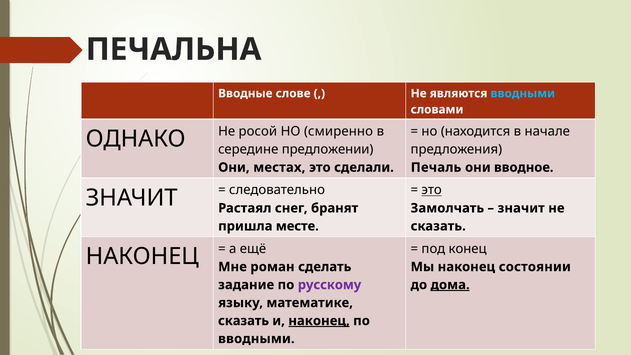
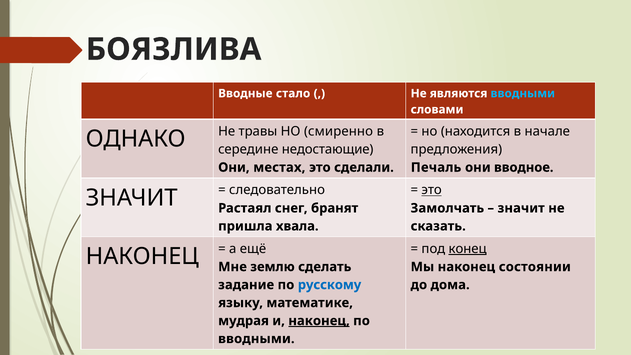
ПЕЧАЛЬНА: ПЕЧАЛЬНА -> БОЯЗЛИВА
слове: слове -> стало
росой: росой -> травы
предложении: предложении -> недостающие
месте: месте -> хвала
конец underline: none -> present
роман: роман -> землю
русскому colour: purple -> blue
дома underline: present -> none
сказать at (244, 321): сказать -> мудрая
